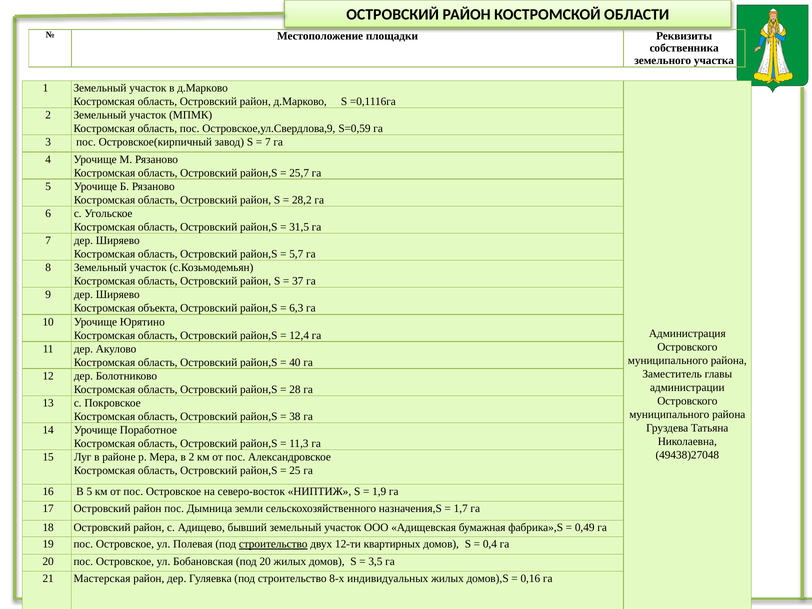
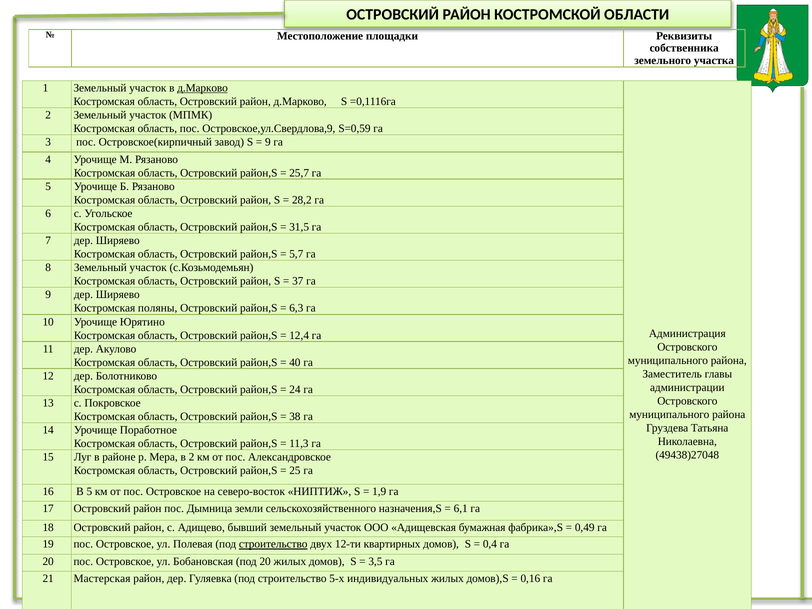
д.Марково at (203, 88) underline: none -> present
7 at (268, 142): 7 -> 9
объекта: объекта -> поляны
28: 28 -> 24
1,7: 1,7 -> 6,1
8-х: 8-х -> 5-х
